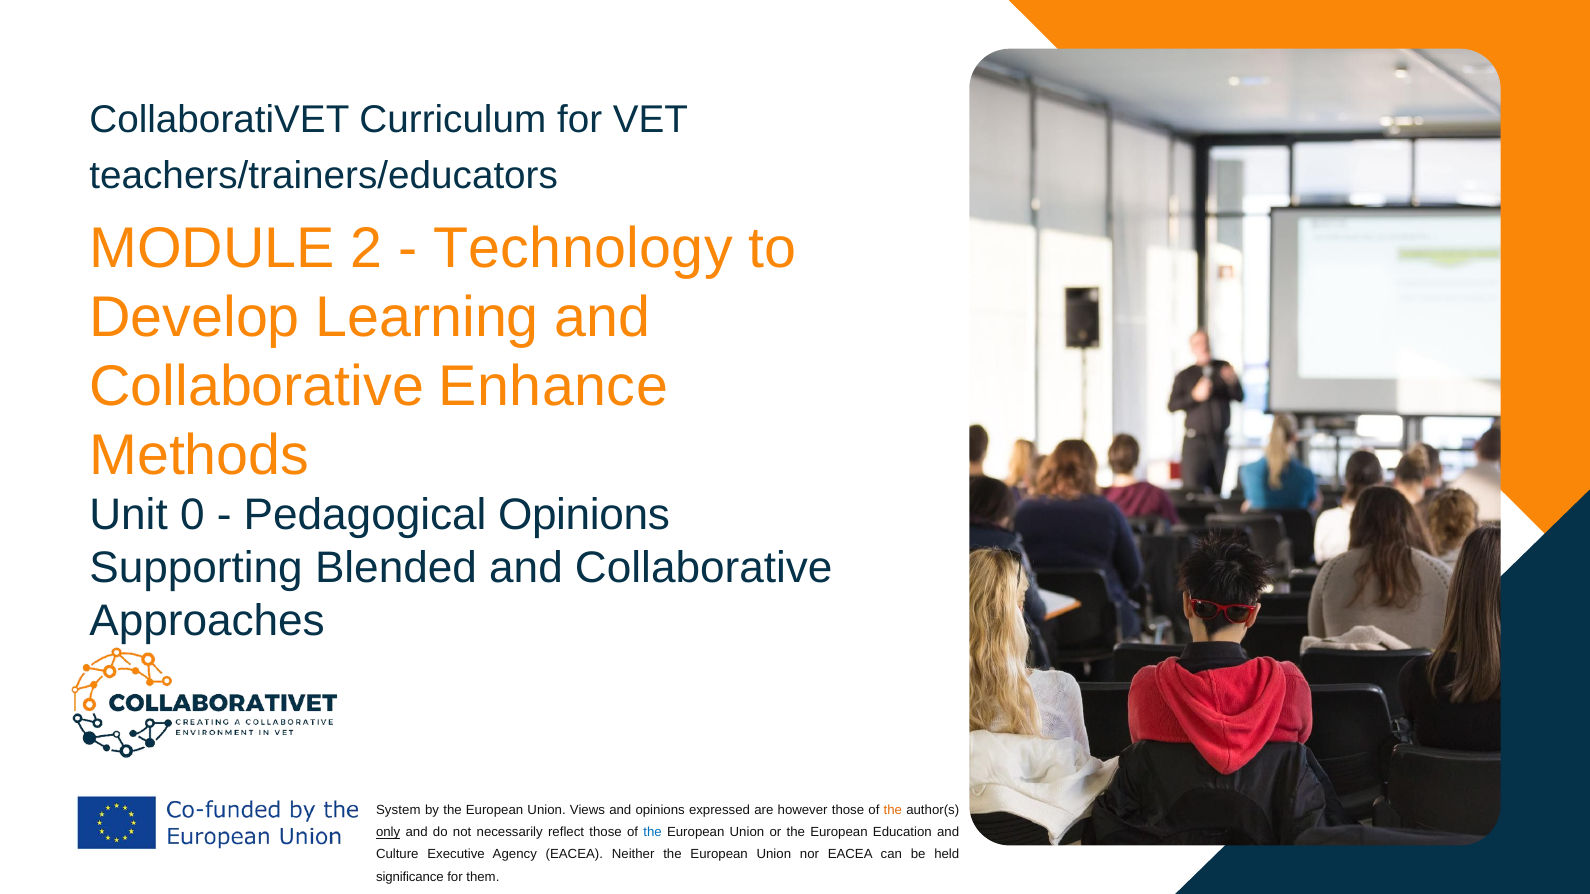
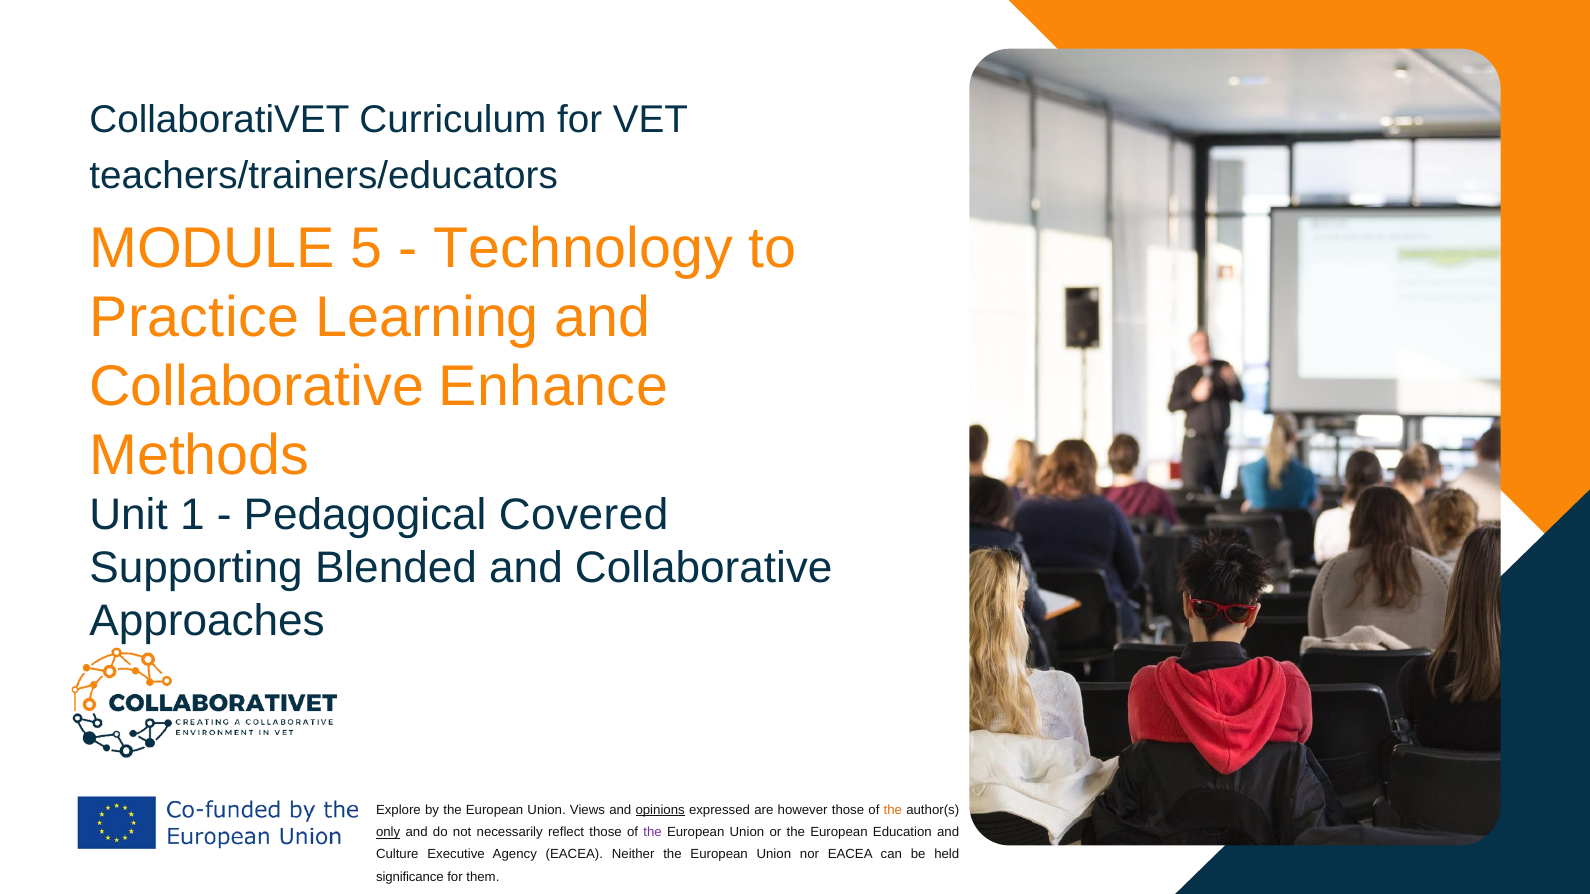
2: 2 -> 5
Develop: Develop -> Practice
0: 0 -> 1
Pedagogical Opinions: Opinions -> Covered
System: System -> Explore
opinions at (660, 810) underline: none -> present
the at (653, 833) colour: blue -> purple
